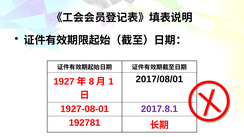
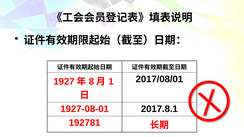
2017.8.1 colour: purple -> black
